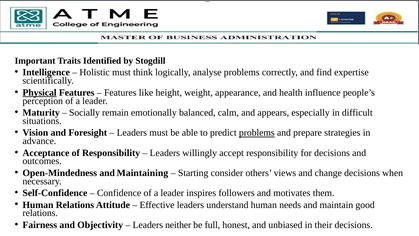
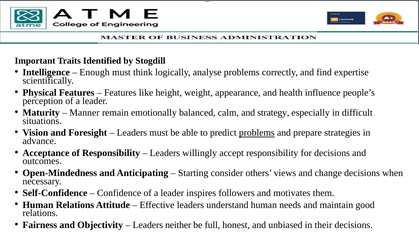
Holistic: Holistic -> Enough
Physical underline: present -> none
Socially: Socially -> Manner
appears: appears -> strategy
Maintaining: Maintaining -> Anticipating
